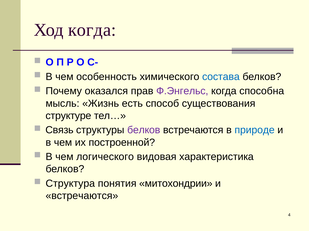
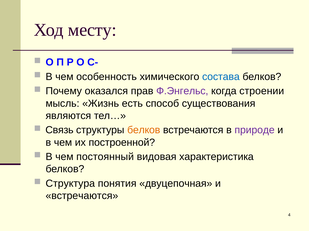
Ход когда: когда -> месту
способна: способна -> строении
структуре: структуре -> являются
белков at (144, 130) colour: purple -> orange
природе colour: blue -> purple
логического: логического -> постоянный
митохондрии: митохондрии -> двуцепочная
